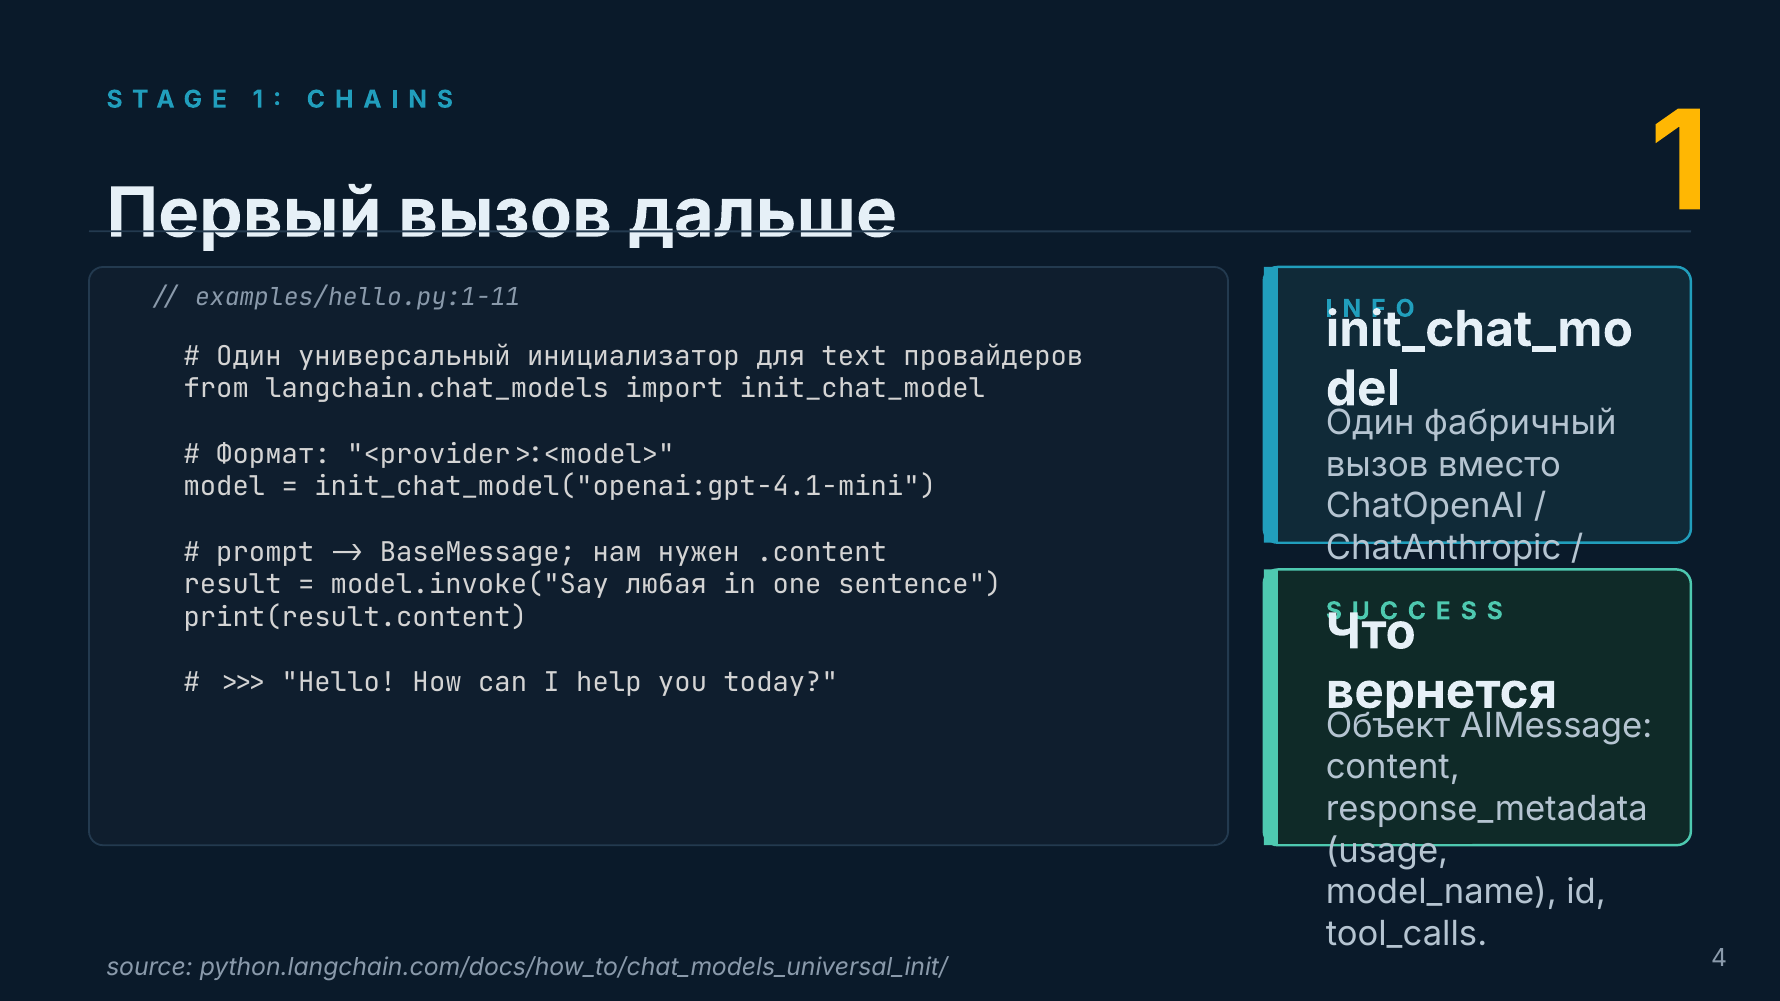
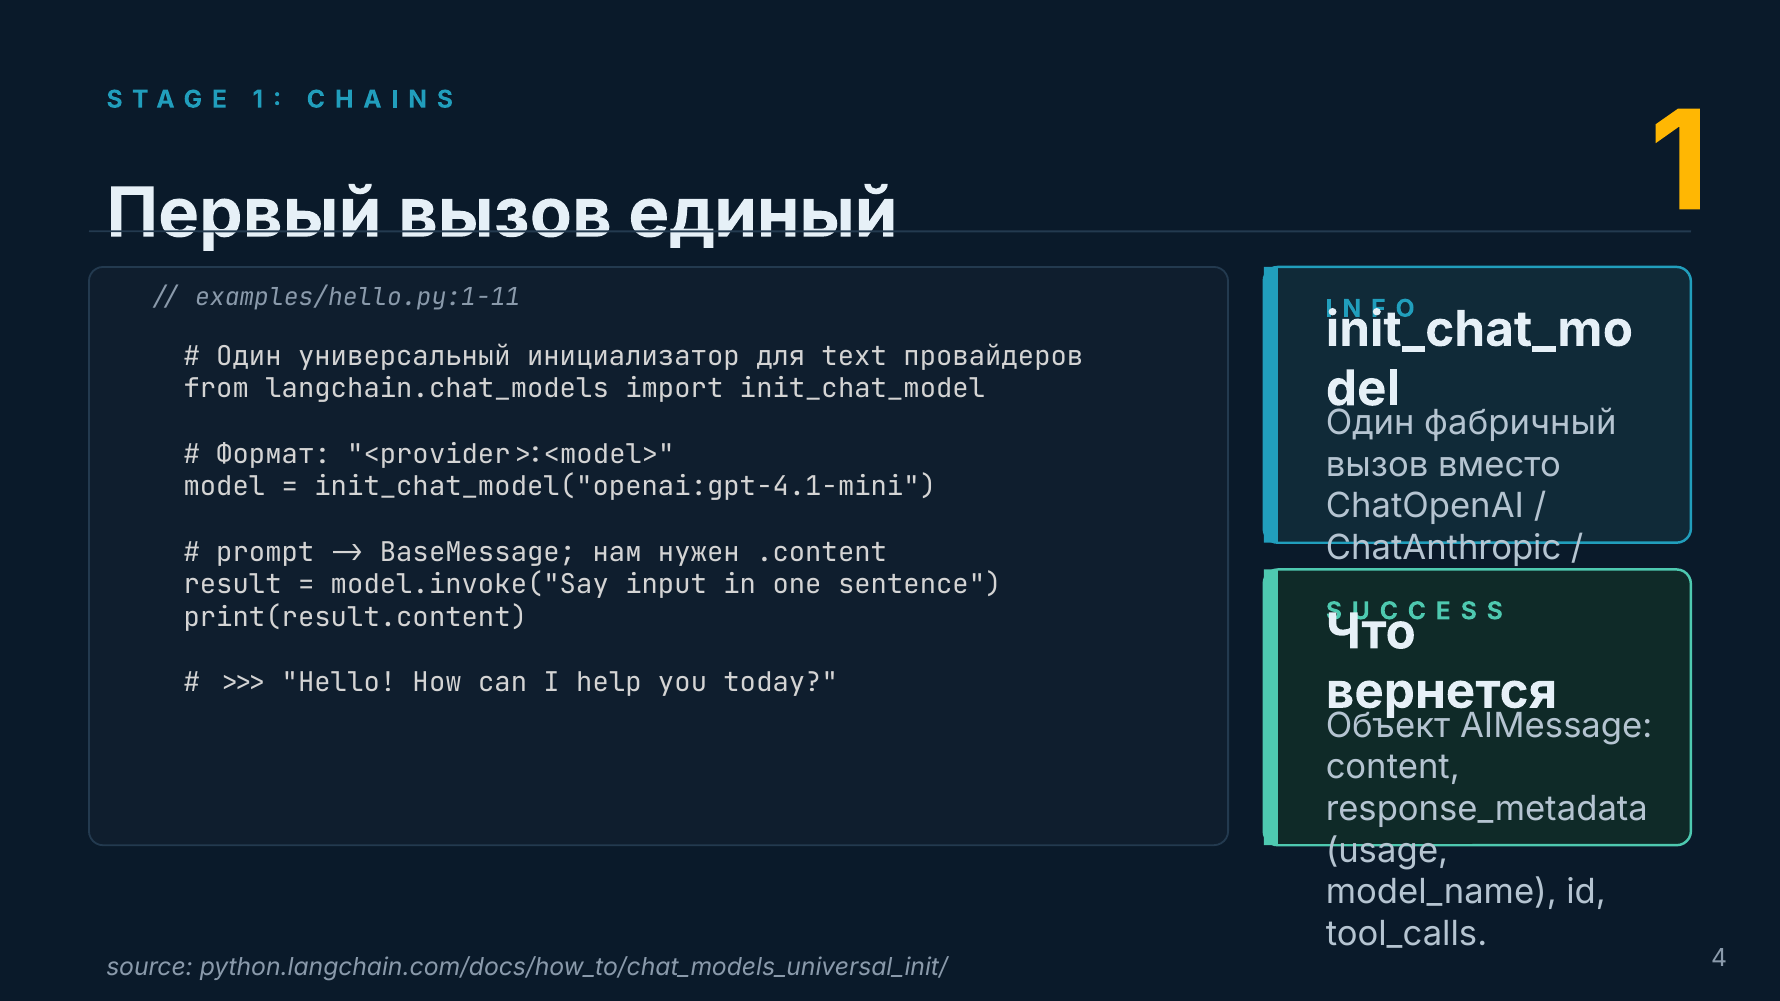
дальше: дальше -> единый
любая: любая -> input
